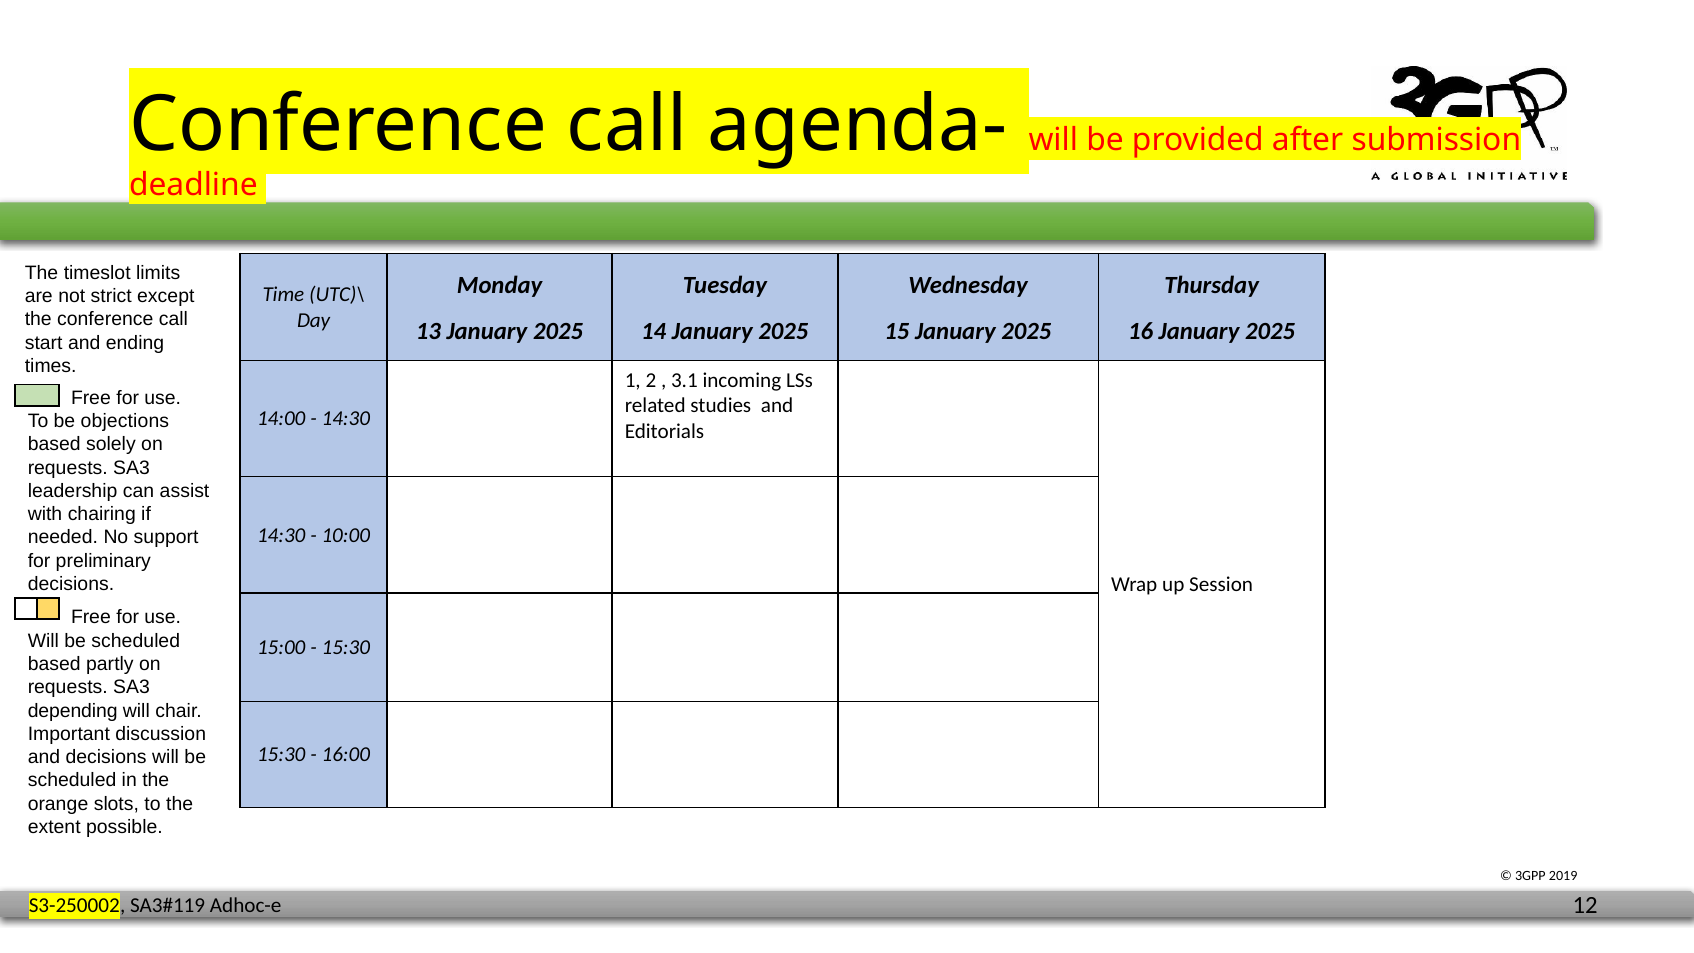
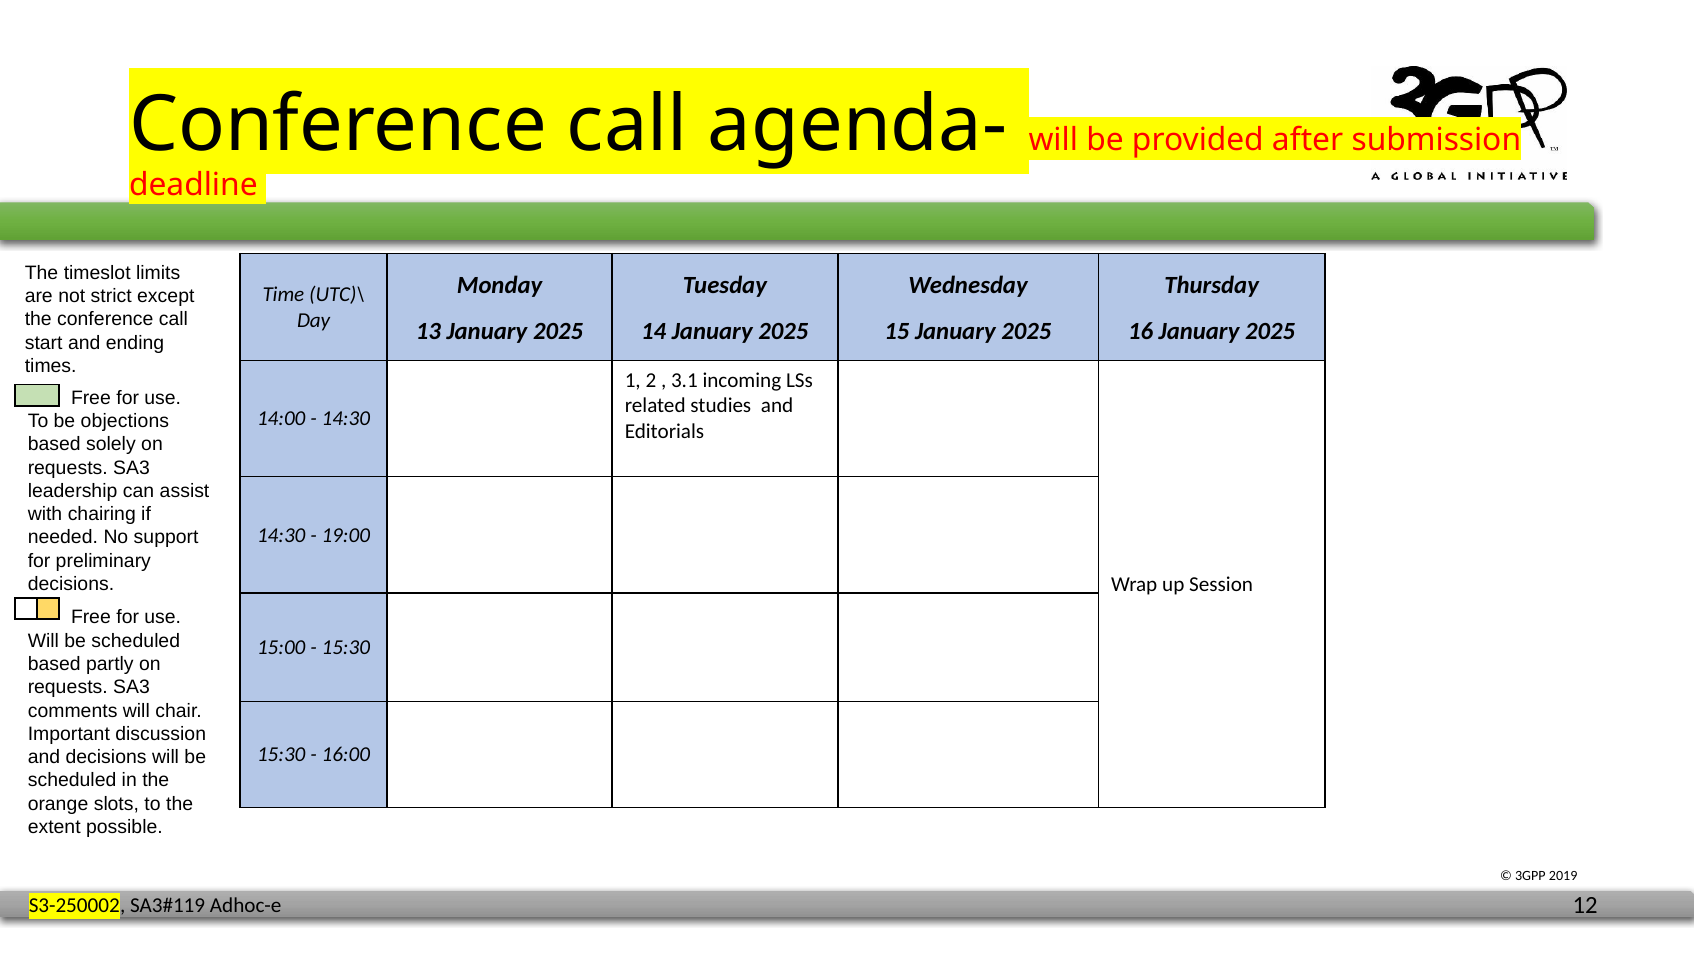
10:00: 10:00 -> 19:00
depending: depending -> comments
